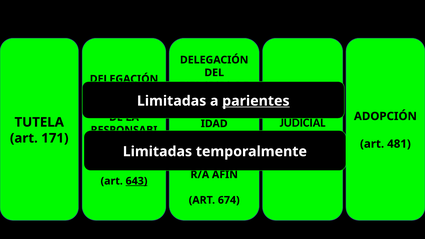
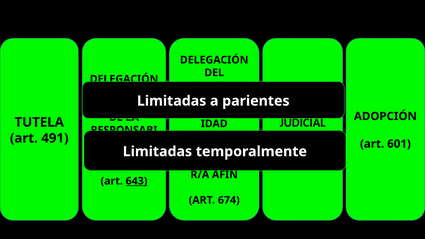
parientes underline: present -> none
171: 171 -> 491
481: 481 -> 601
